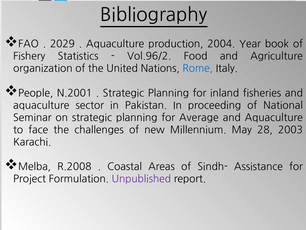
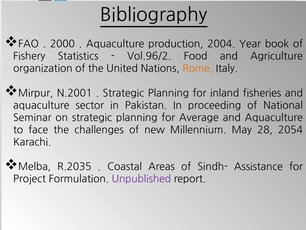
2029: 2029 -> 2000
Rome colour: blue -> orange
People: People -> Mirpur
2003: 2003 -> 2054
R.2008: R.2008 -> R.2035
